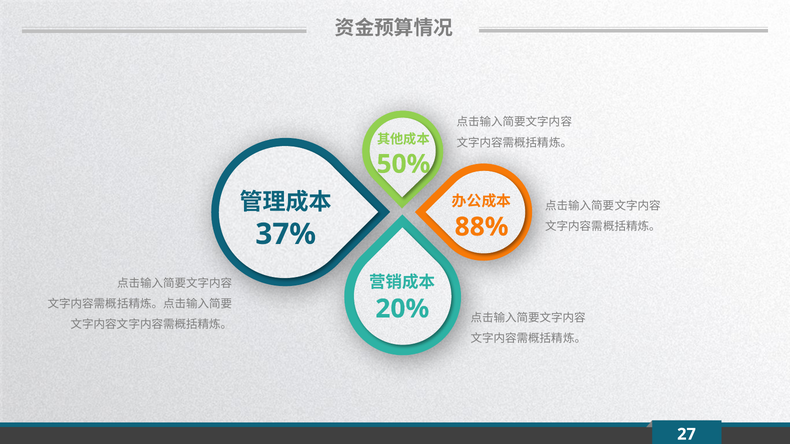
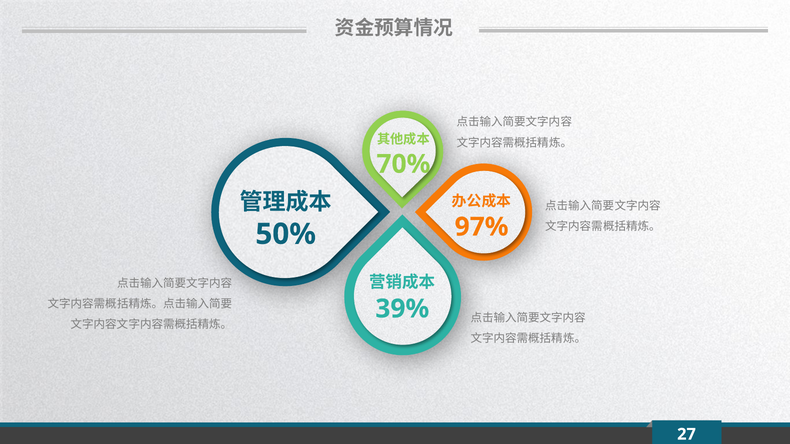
50%: 50% -> 70%
88%: 88% -> 97%
37%: 37% -> 50%
20%: 20% -> 39%
